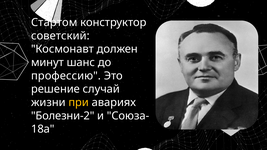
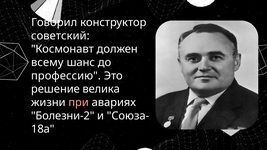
Стартом: Стартом -> Говорил
минут: минут -> всему
случай: случай -> велика
при colour: yellow -> pink
